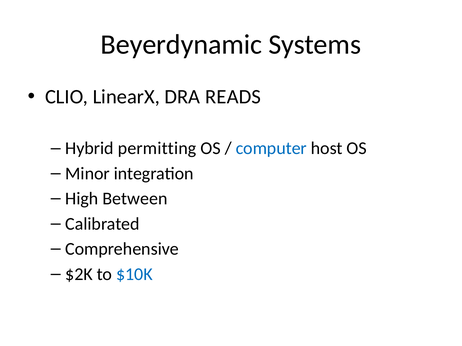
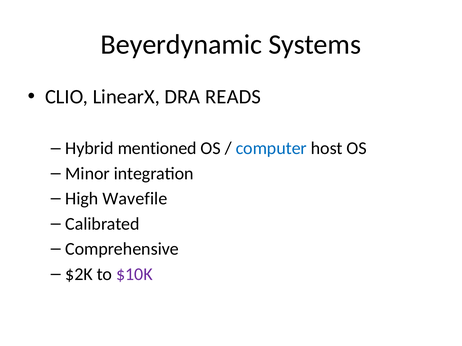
permitting: permitting -> mentioned
Between: Between -> Wavefile
$10K colour: blue -> purple
